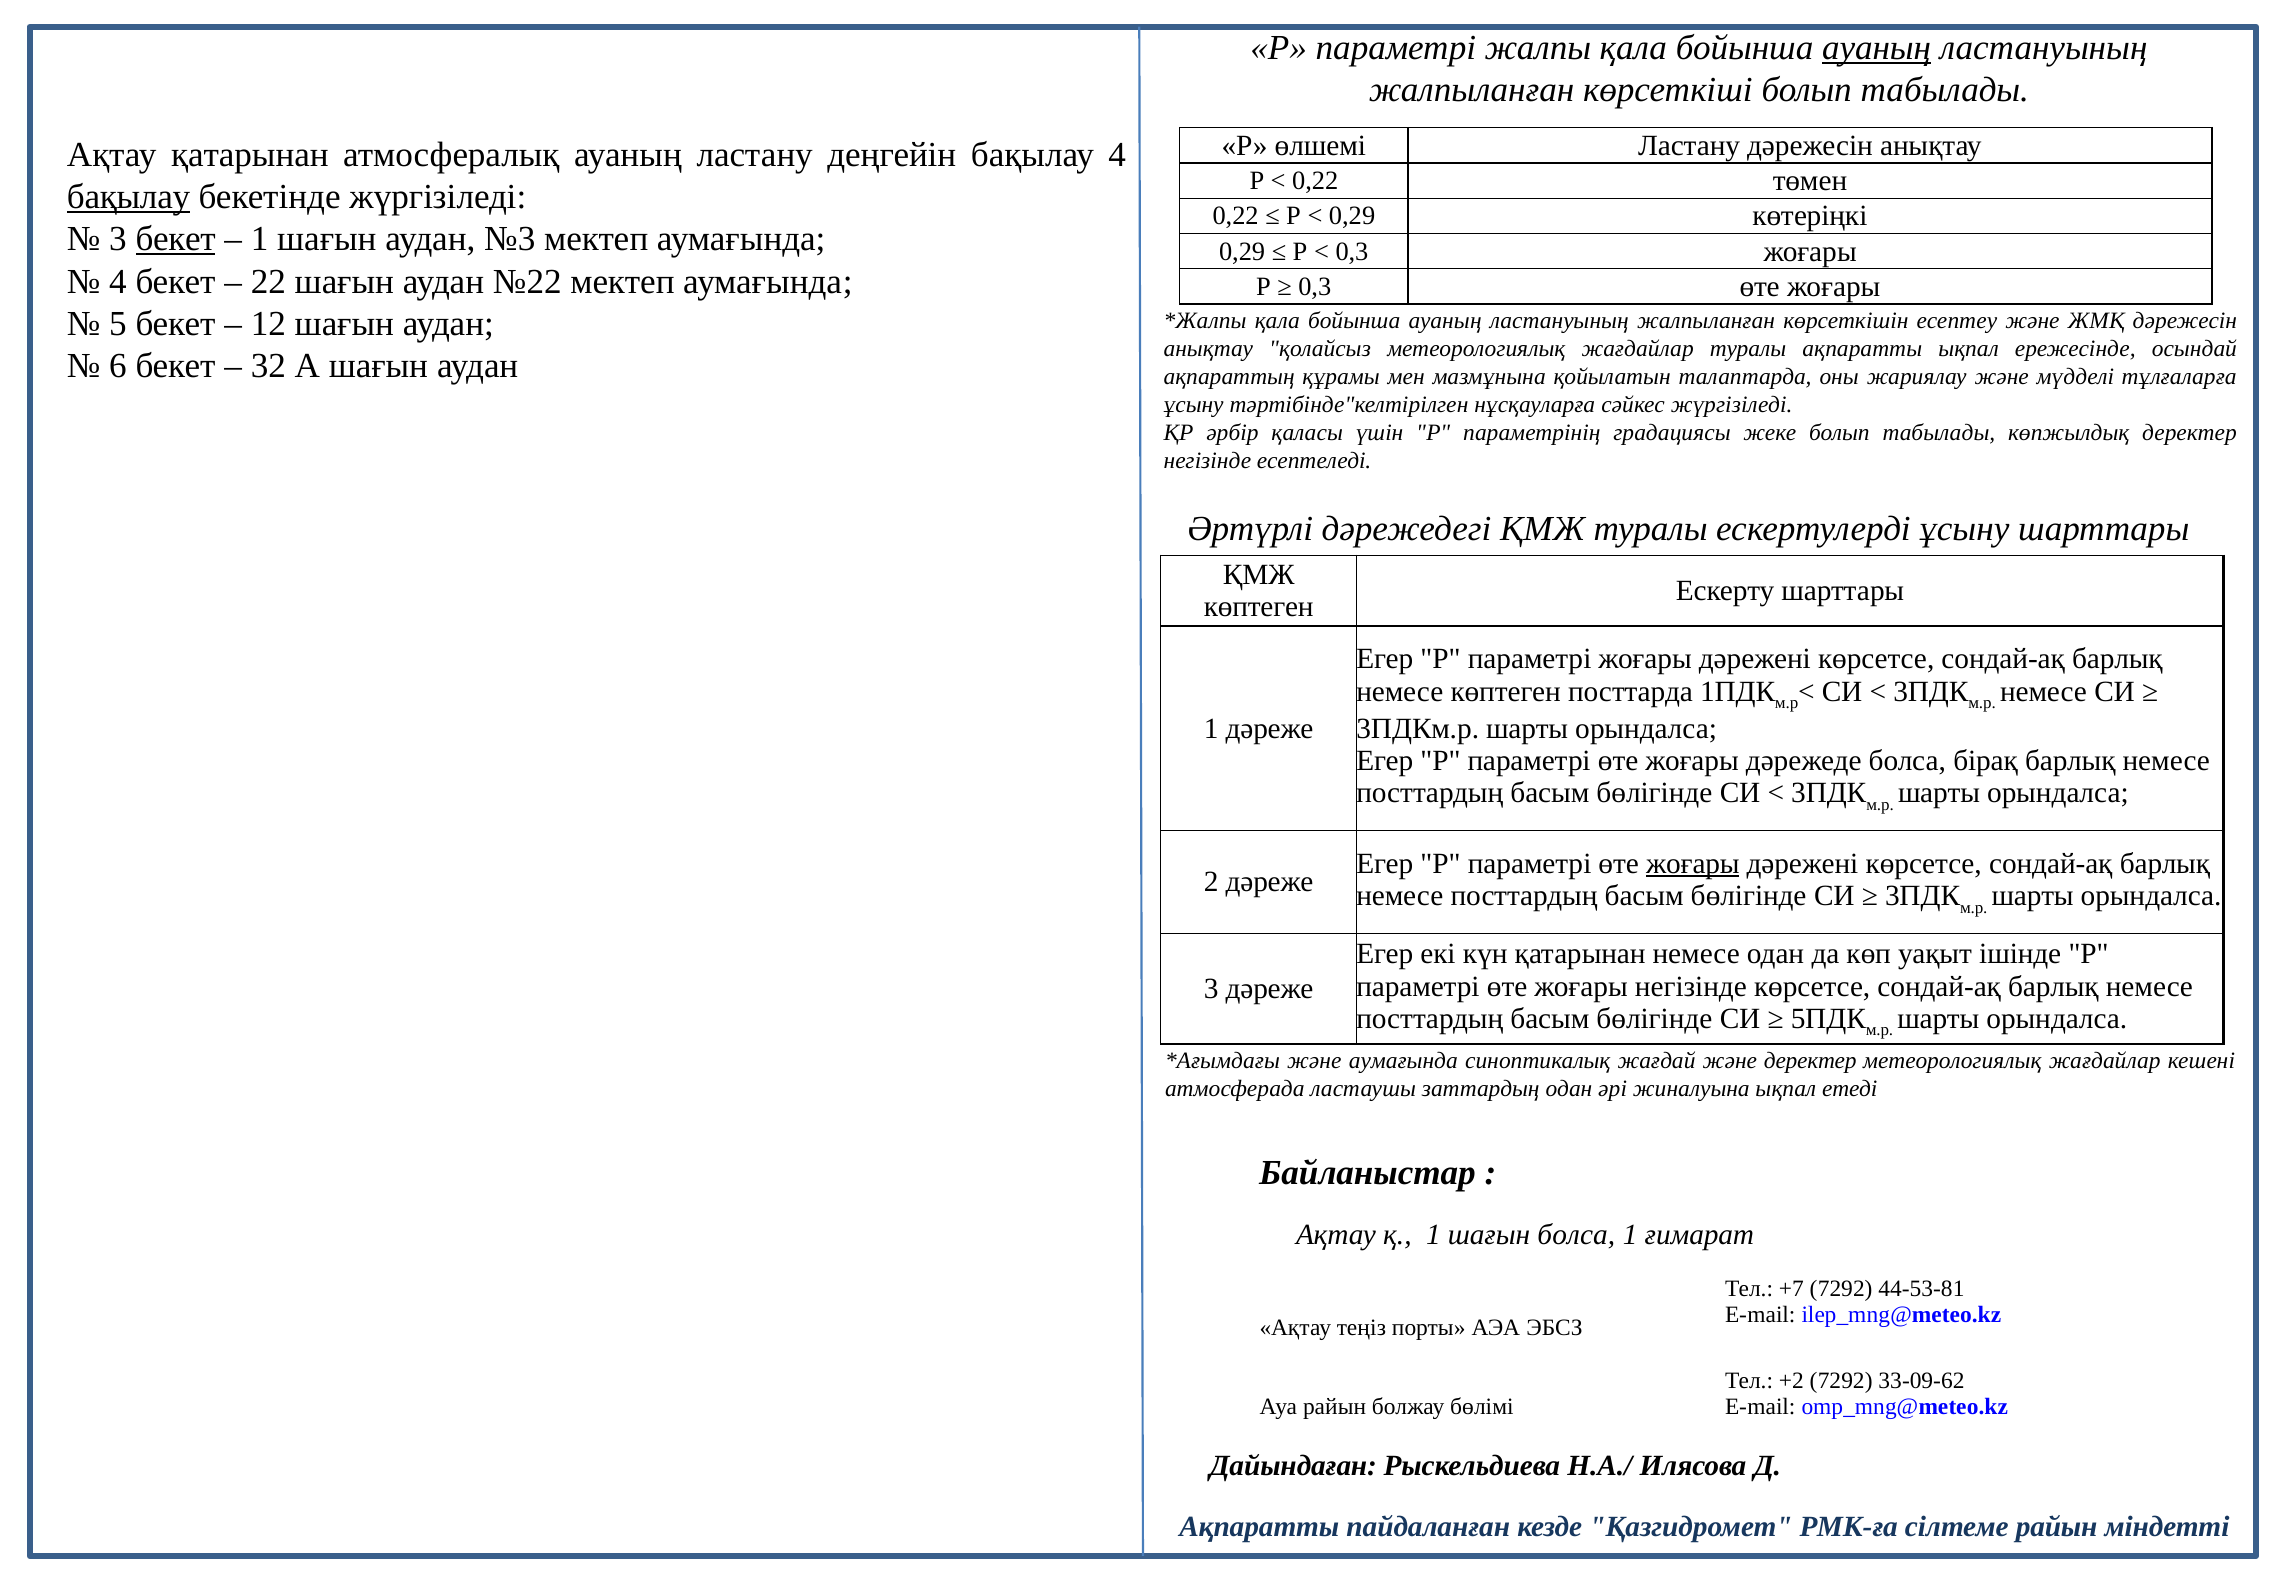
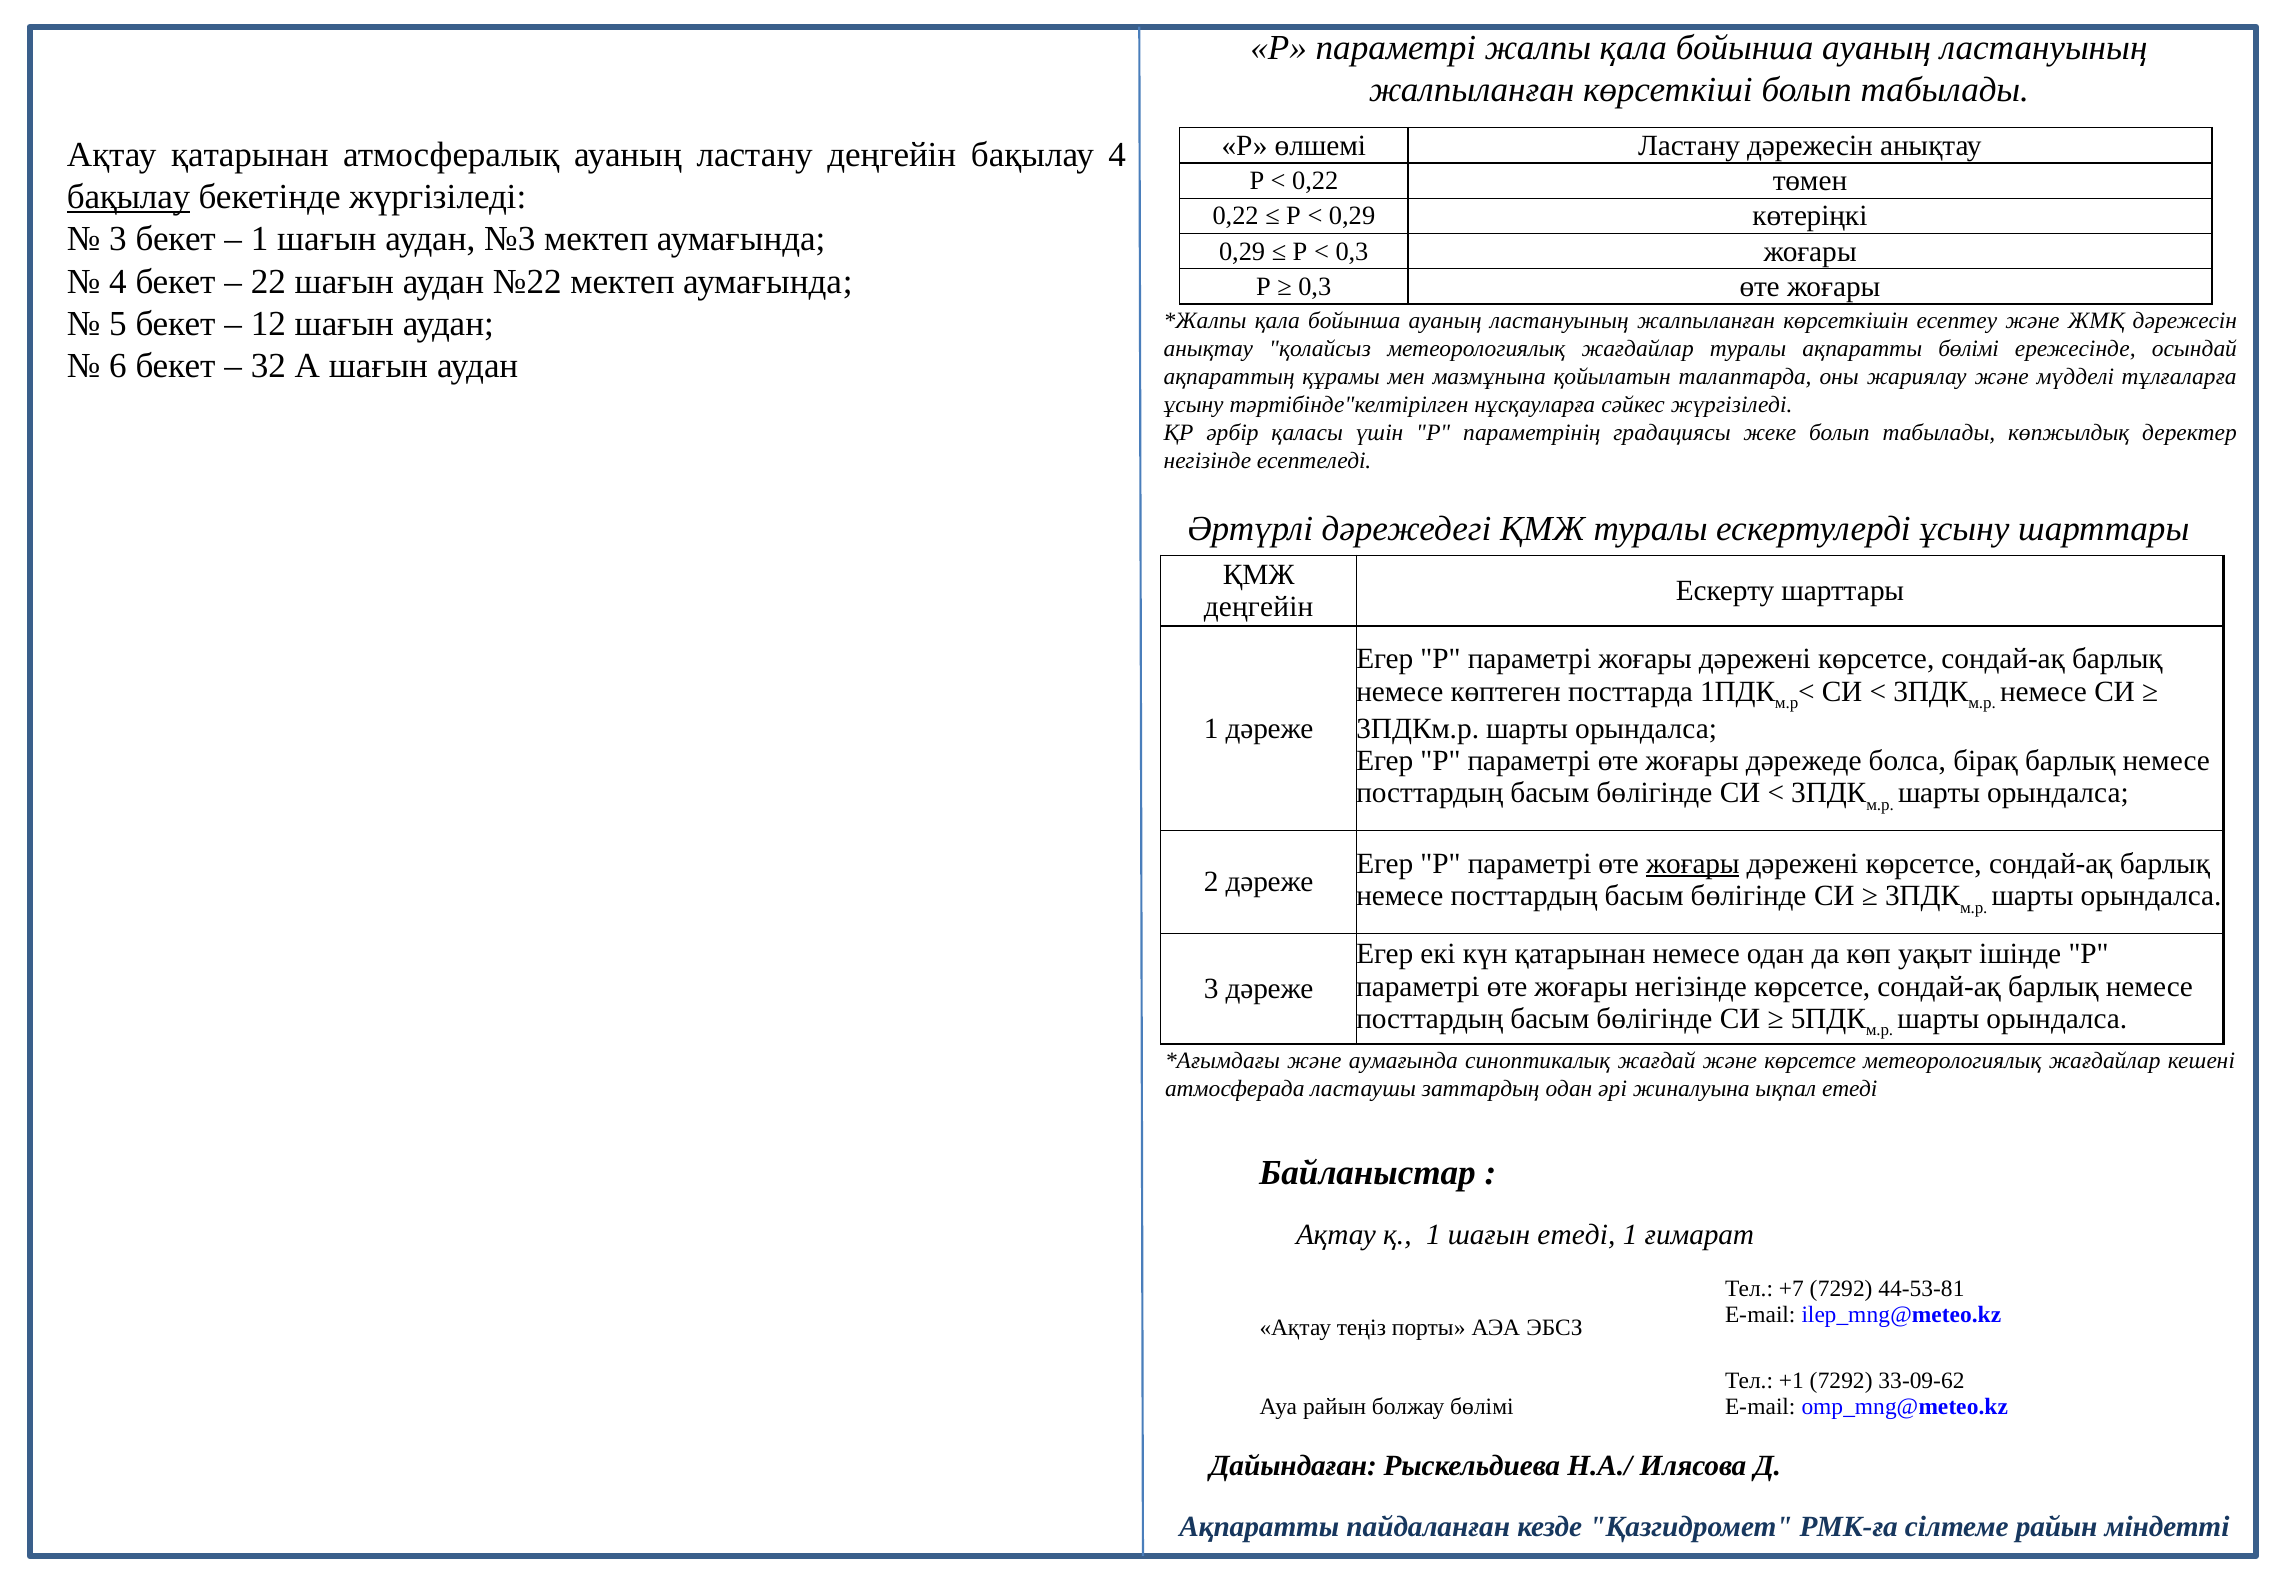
ауаның at (1877, 48) underline: present -> none
бекет at (176, 239) underline: present -> none
ақпаратты ықпал: ықпал -> бөлімі
көптеген at (1259, 607): көптеген -> деңгейін
және деректер: деректер -> көрсетсе
шағын болса: болса -> етеді
+2: +2 -> +1
